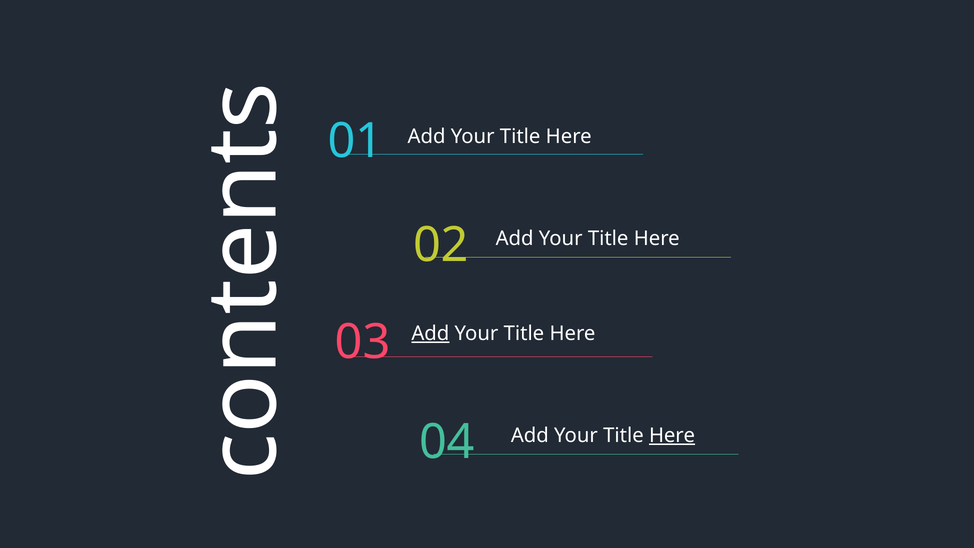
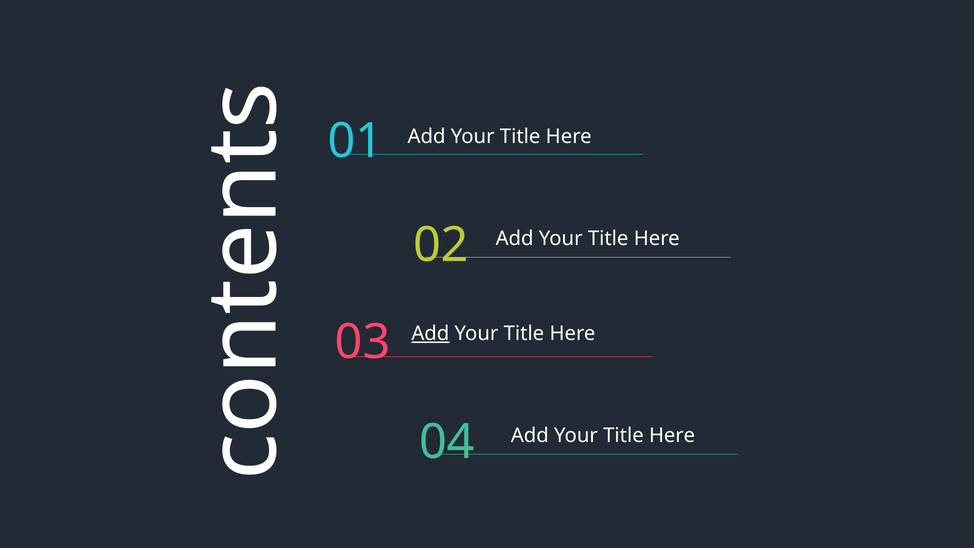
Here at (672, 435) underline: present -> none
